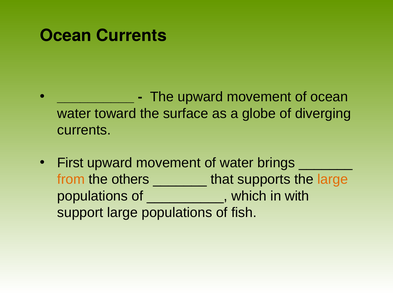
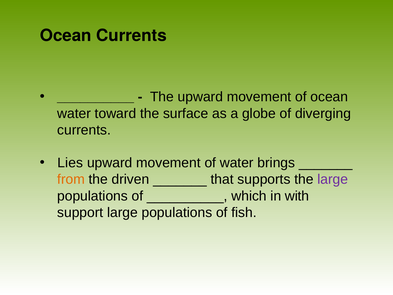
First: First -> Lies
others: others -> driven
large at (333, 179) colour: orange -> purple
